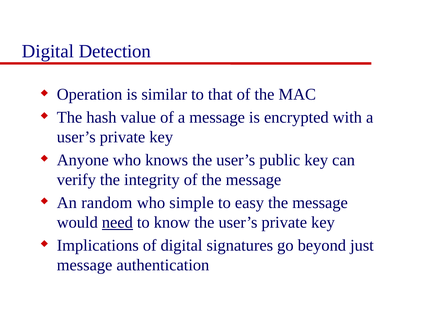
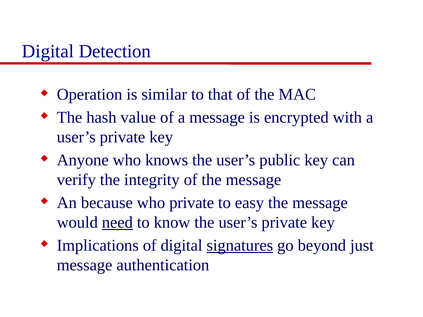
random: random -> because
who simple: simple -> private
signatures underline: none -> present
